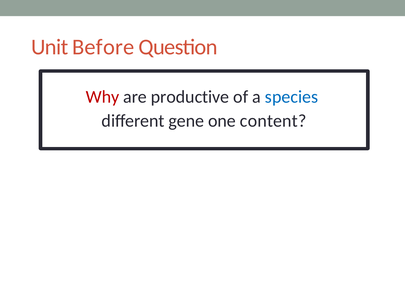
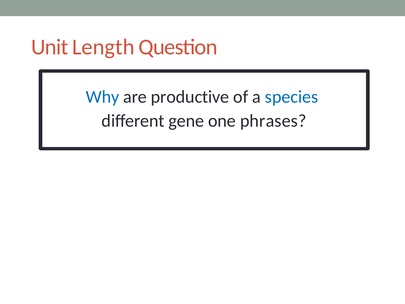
Before: Before -> Length
Why colour: red -> blue
content: content -> phrases
